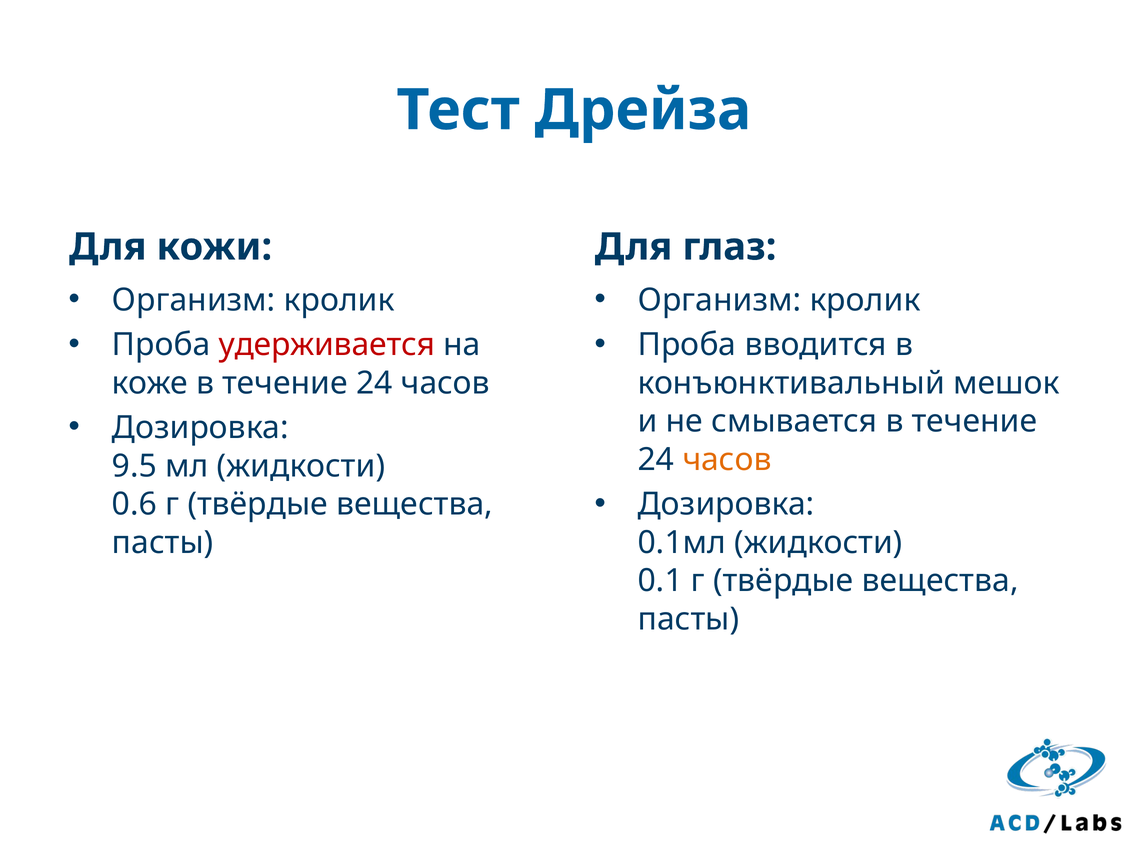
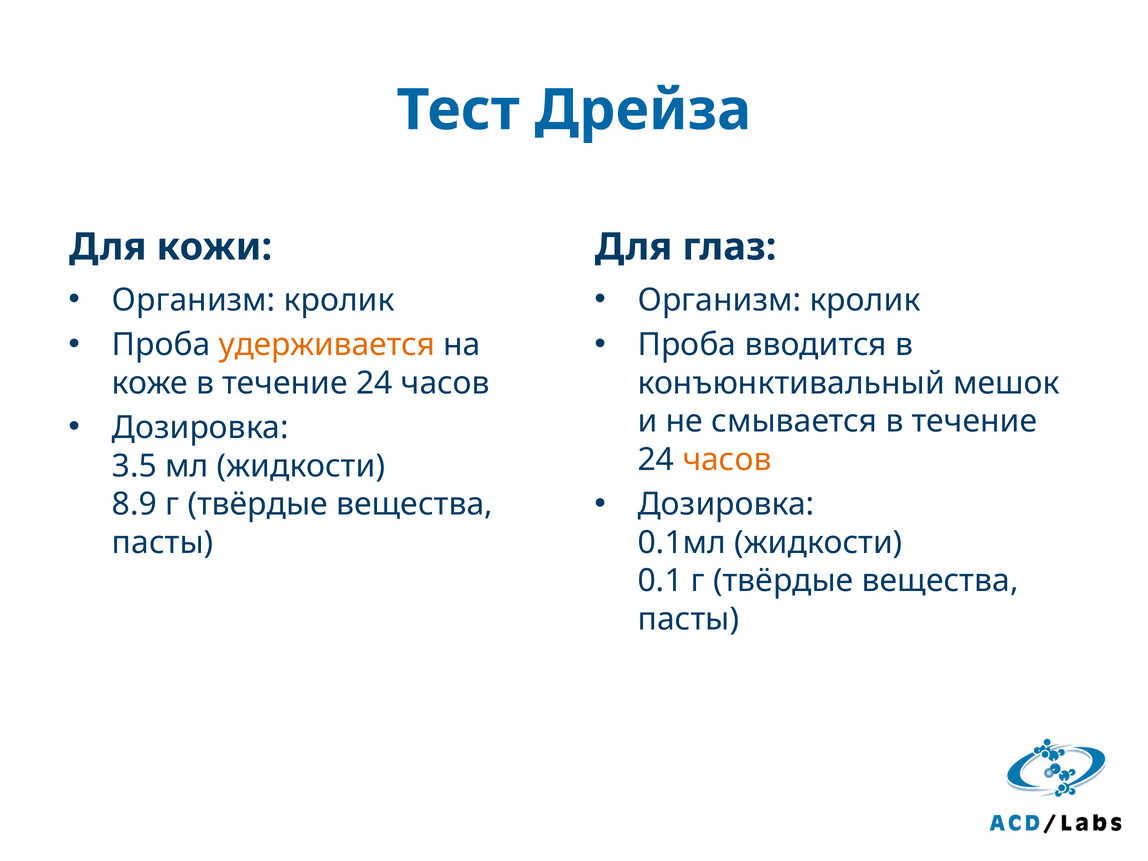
удерживается colour: red -> orange
9.5: 9.5 -> 3.5
0.6: 0.6 -> 8.9
